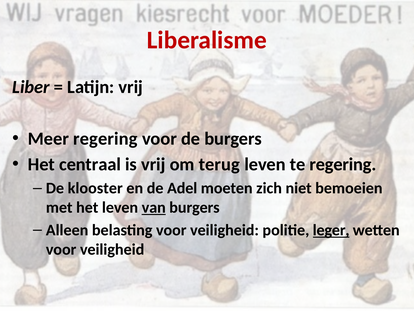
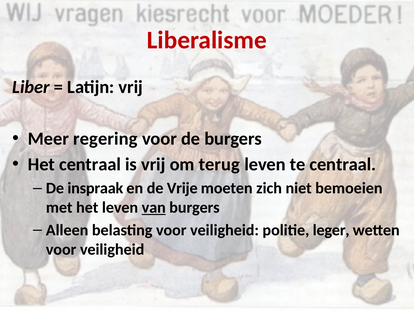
te regering: regering -> centraal
klooster: klooster -> inspraak
Adel: Adel -> Vrije
leger underline: present -> none
